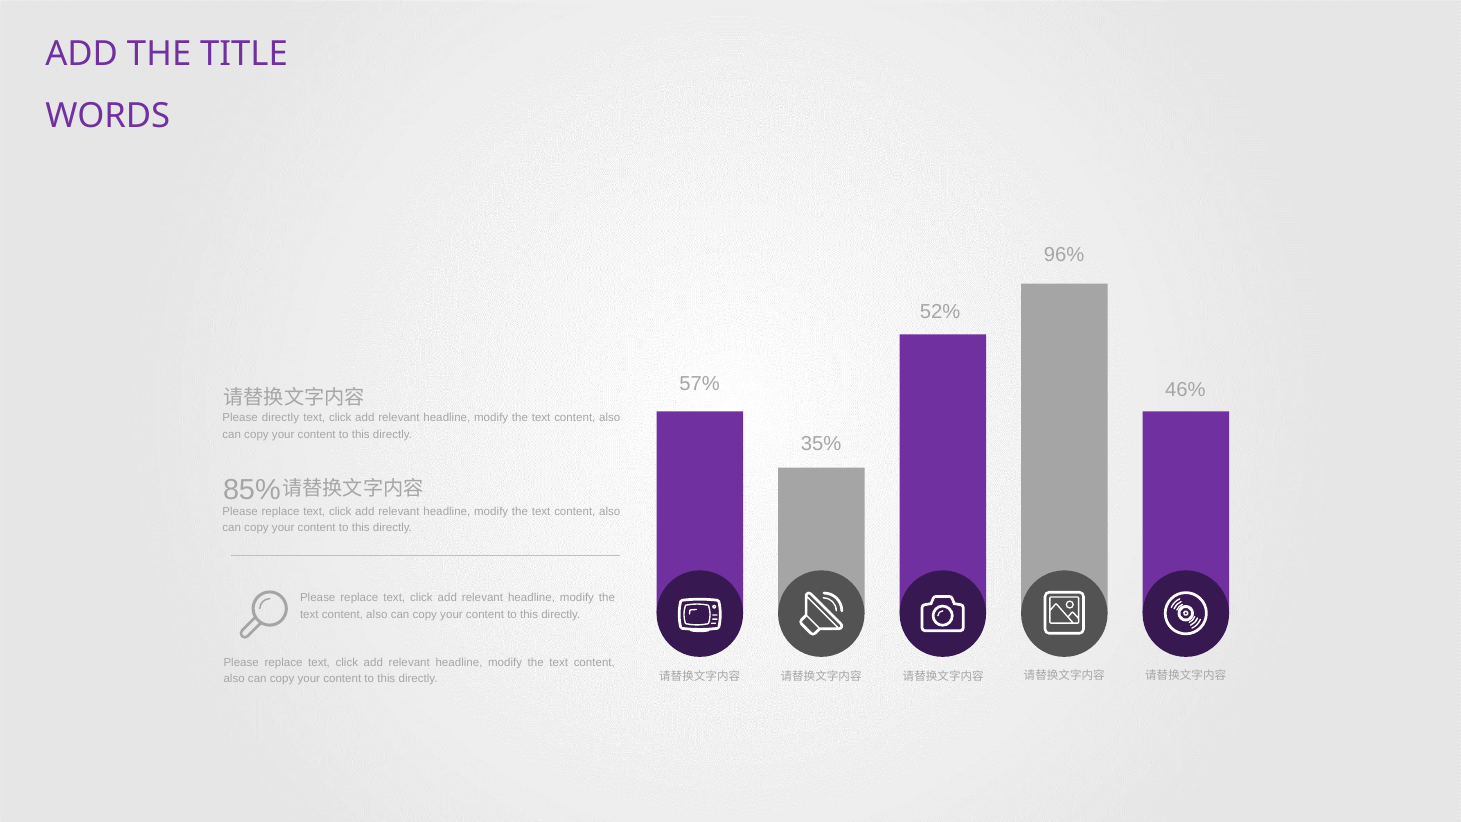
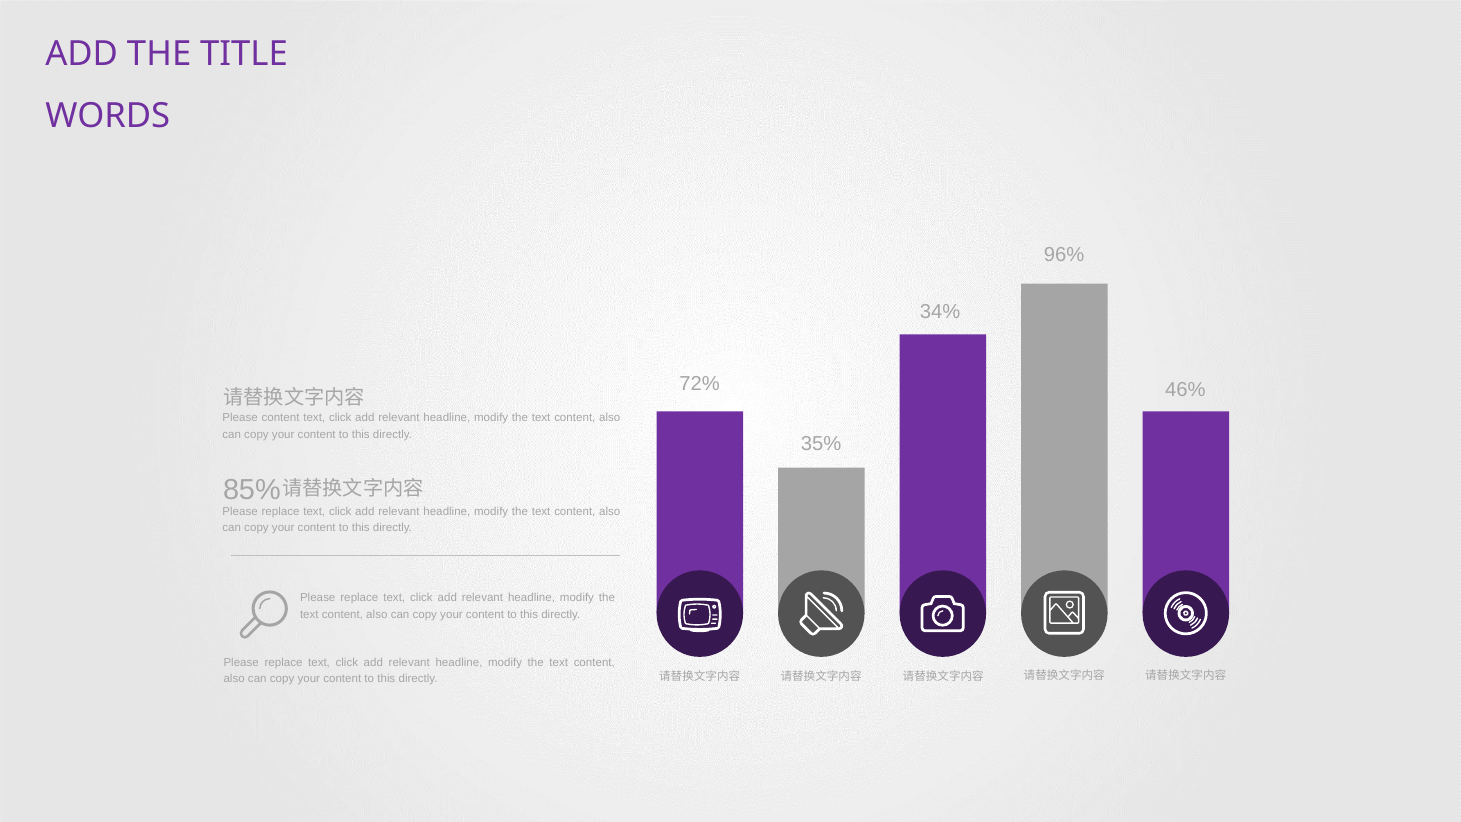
52%: 52% -> 34%
57%: 57% -> 72%
Please directly: directly -> content
